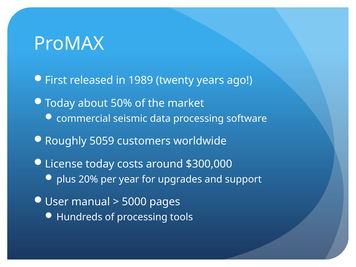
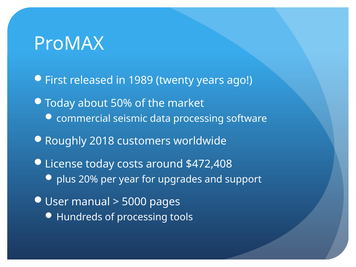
5059: 5059 -> 2018
$300,000: $300,000 -> $472,408
